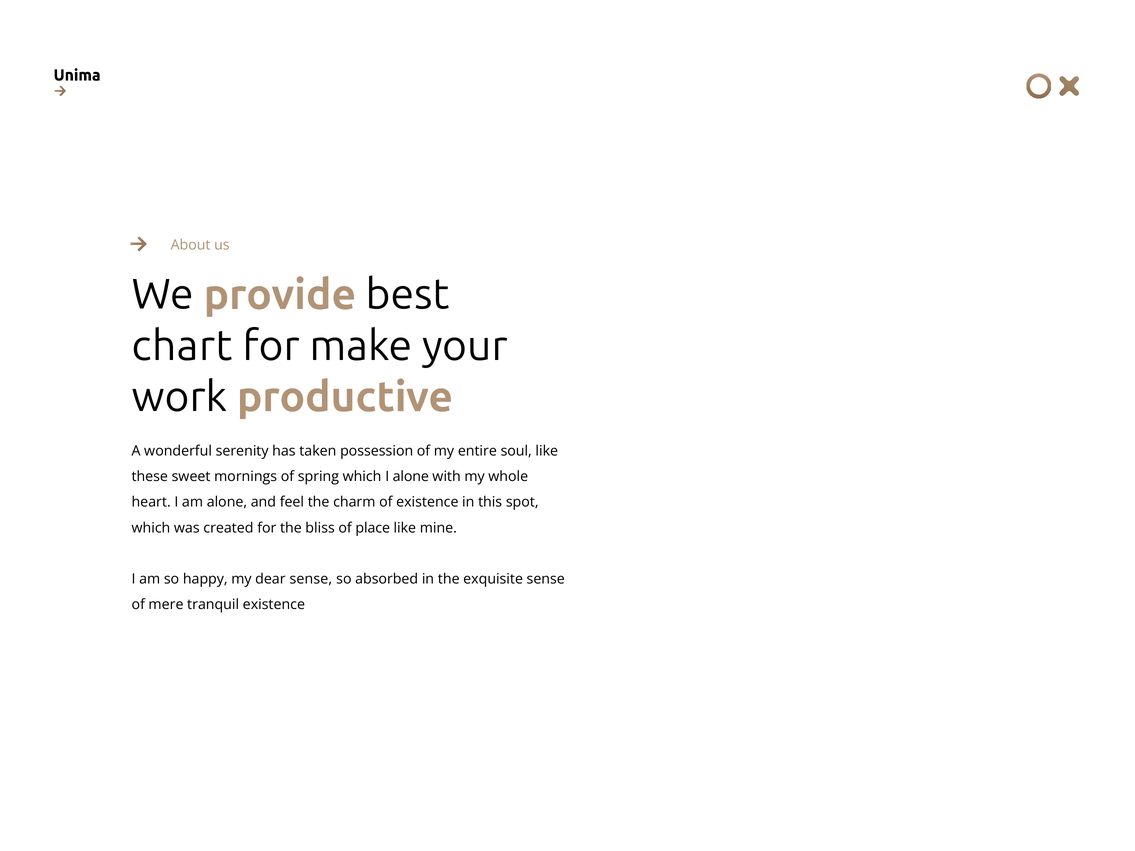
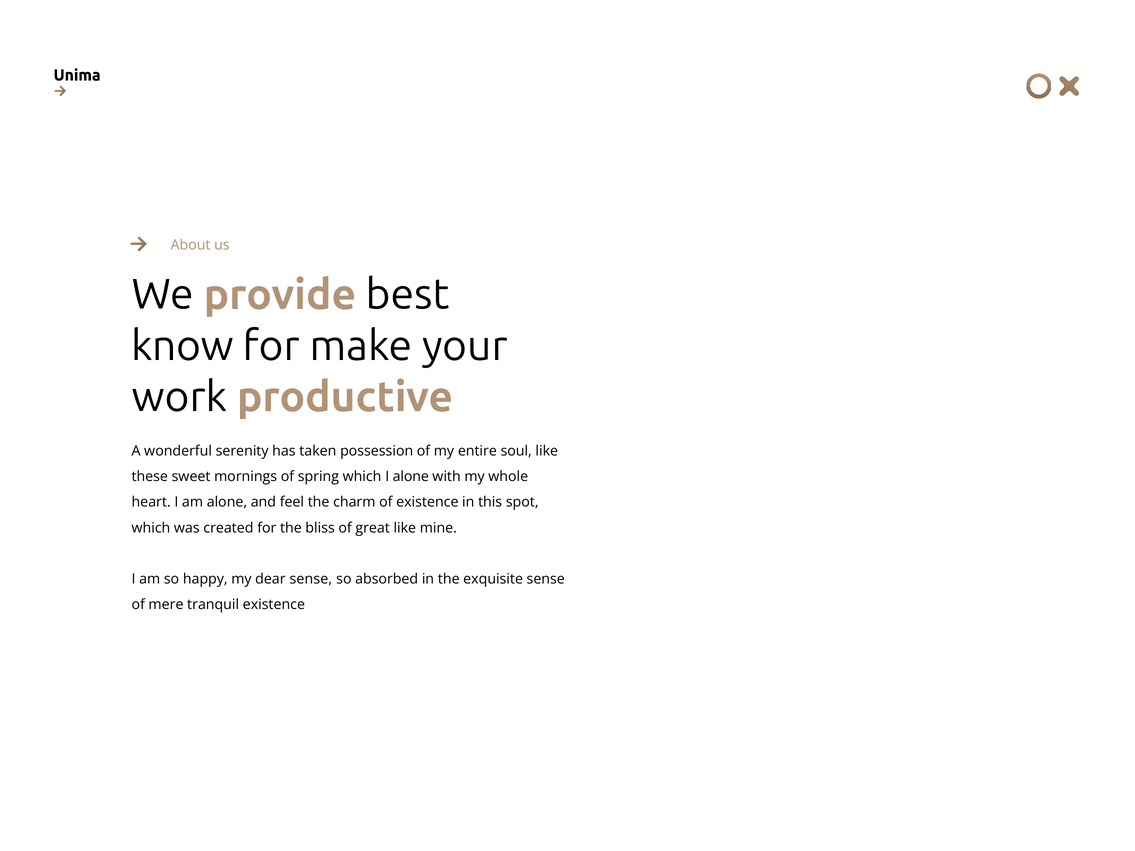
chart: chart -> know
place: place -> great
